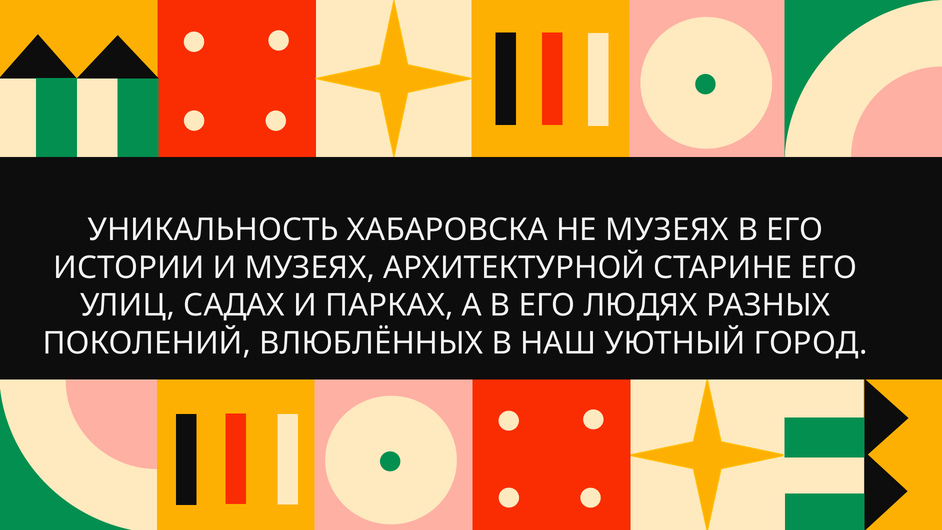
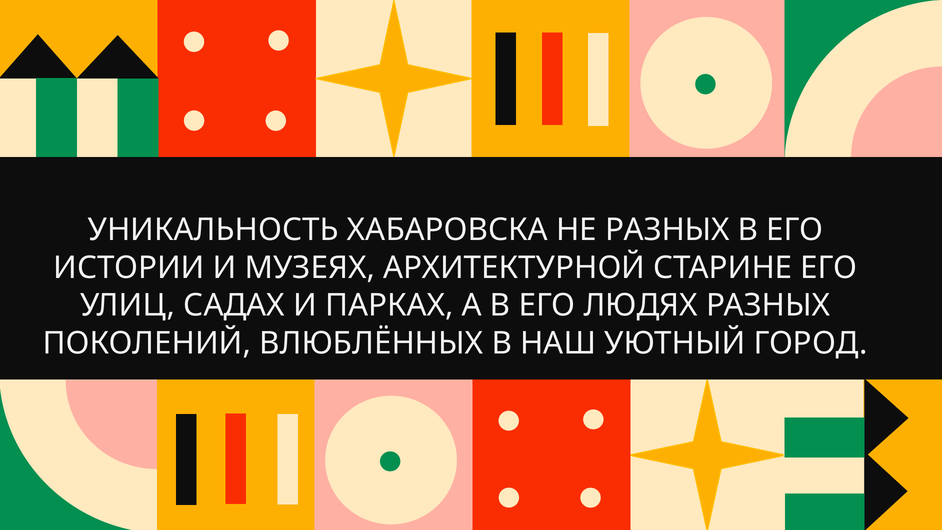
НЕ МУЗЕЯХ: МУЗЕЯХ -> РАЗНЫХ
